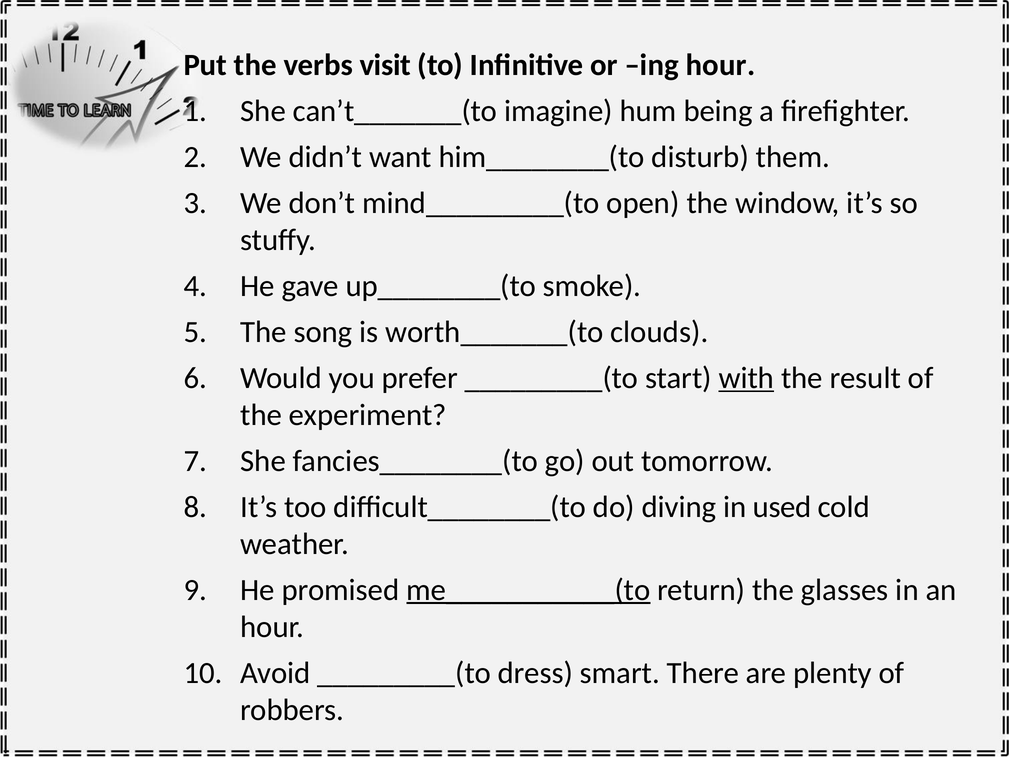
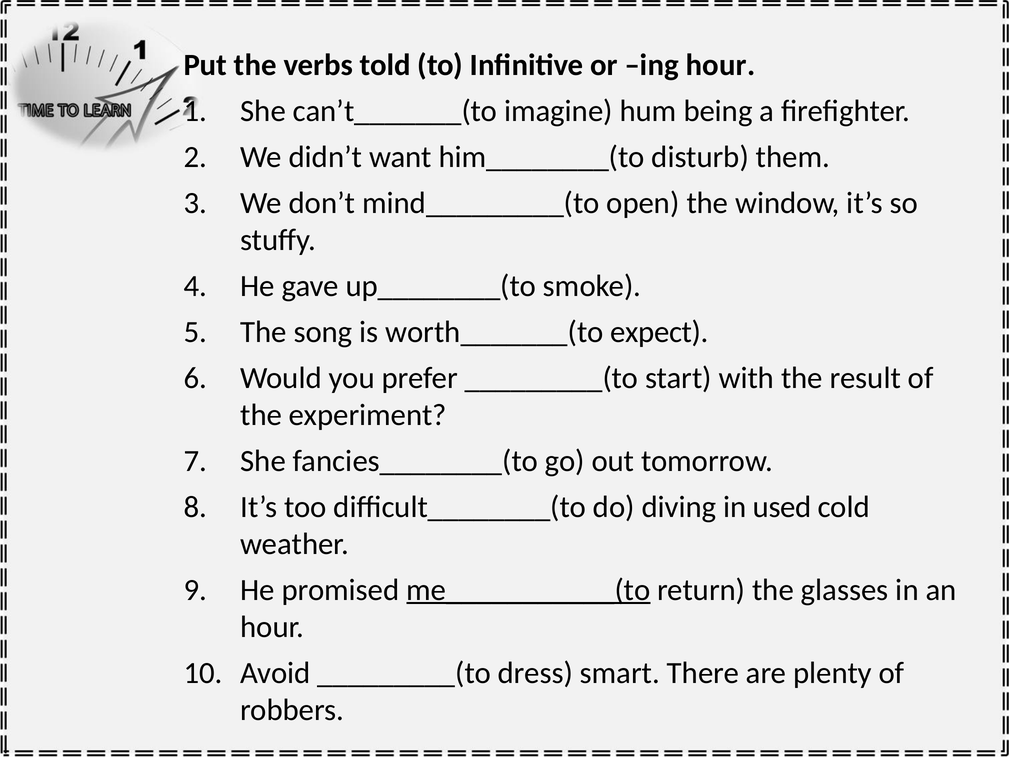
visit: visit -> told
clouds: clouds -> expect
with underline: present -> none
